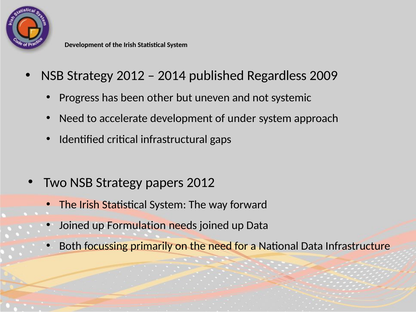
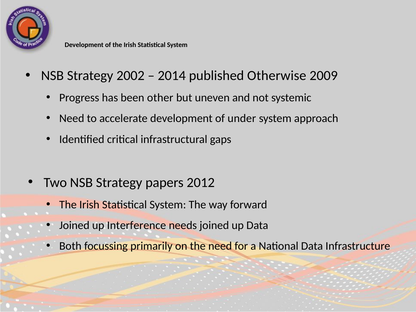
Strategy 2012: 2012 -> 2002
Regardless: Regardless -> Otherwise
Formulation: Formulation -> Interference
